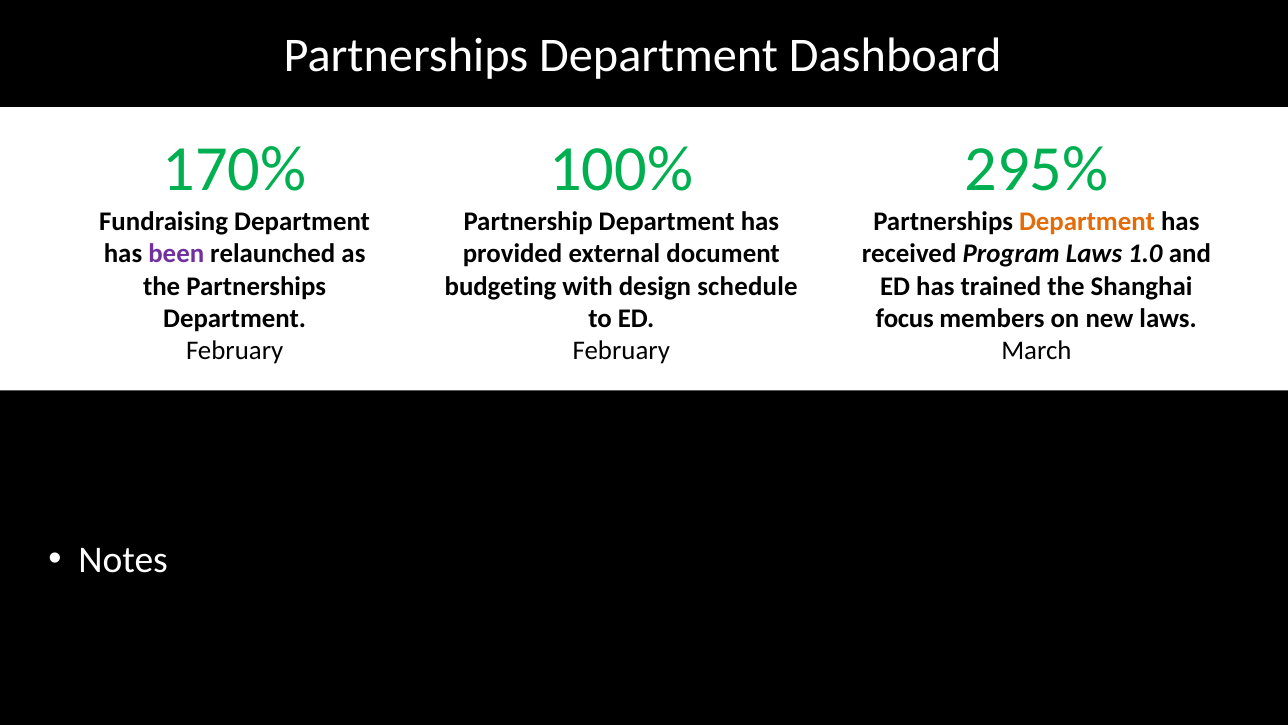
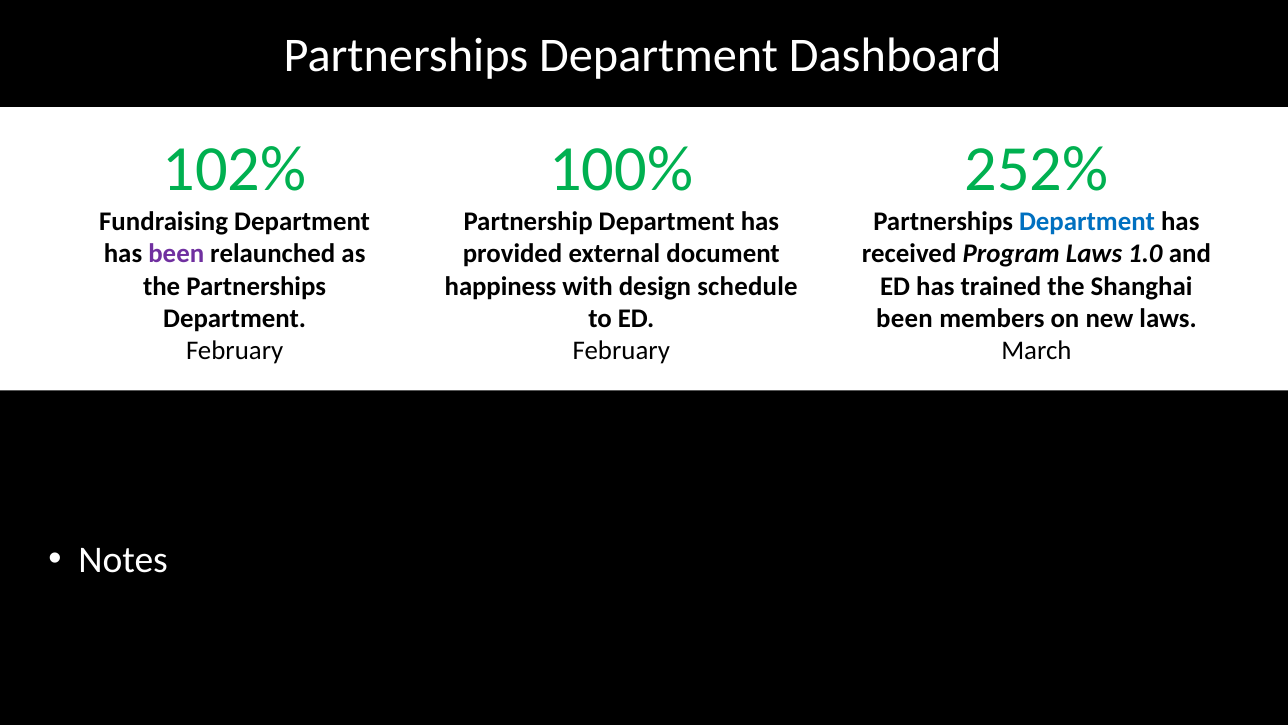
170%: 170% -> 102%
295%: 295% -> 252%
Department at (1087, 222) colour: orange -> blue
budgeting: budgeting -> happiness
focus at (905, 318): focus -> been
